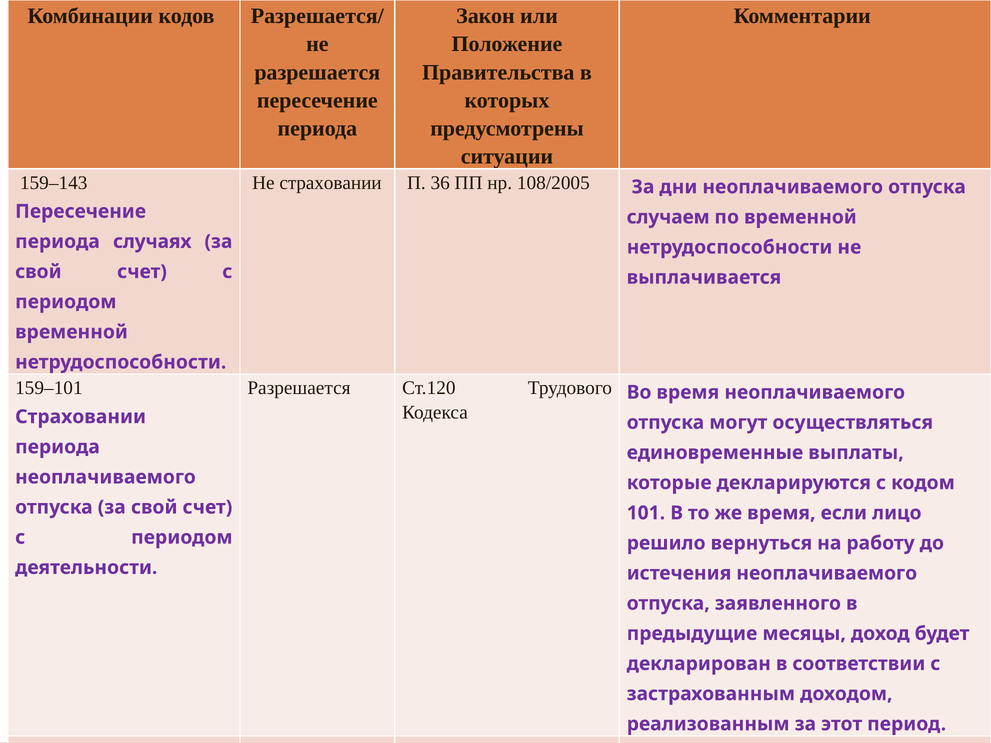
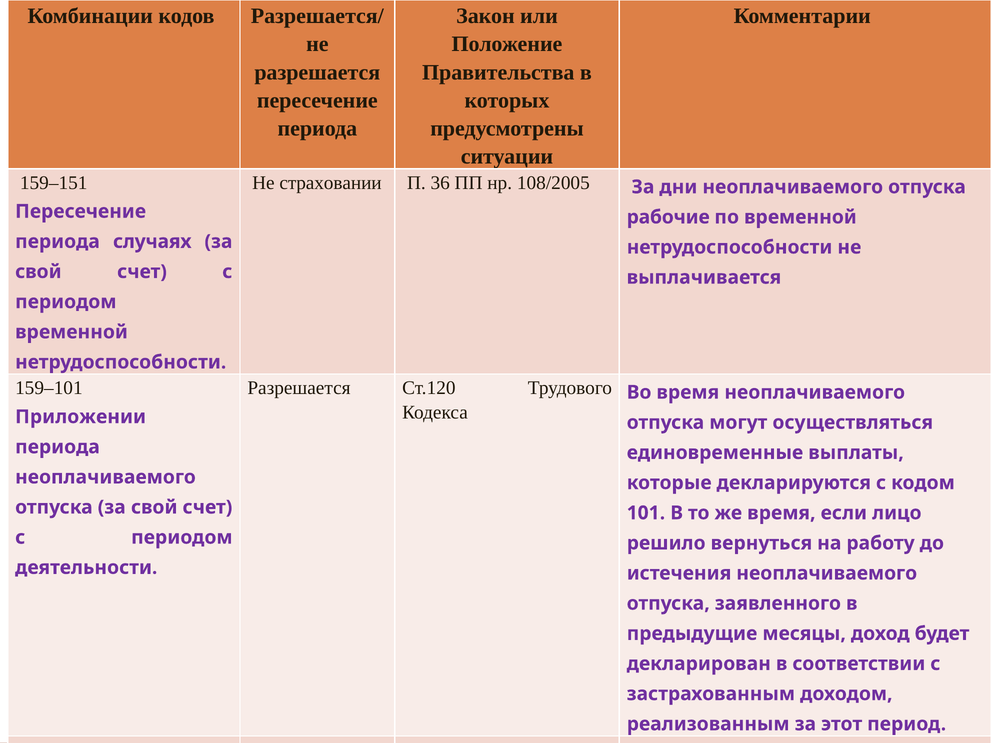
159–143: 159–143 -> 159–151
случаем: случаем -> рабочие
Страховании at (81, 417): Страховании -> Приложении
